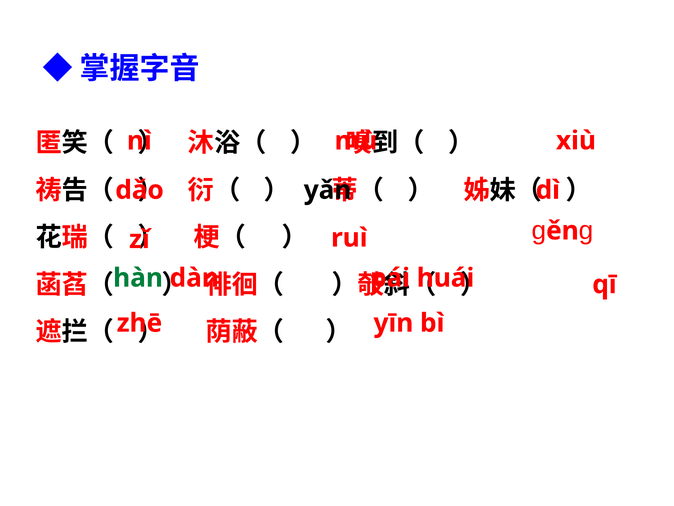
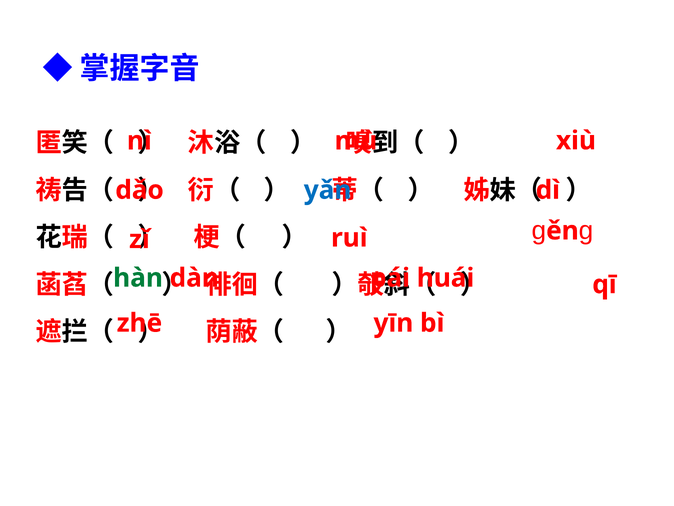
yǎn colour: black -> blue
